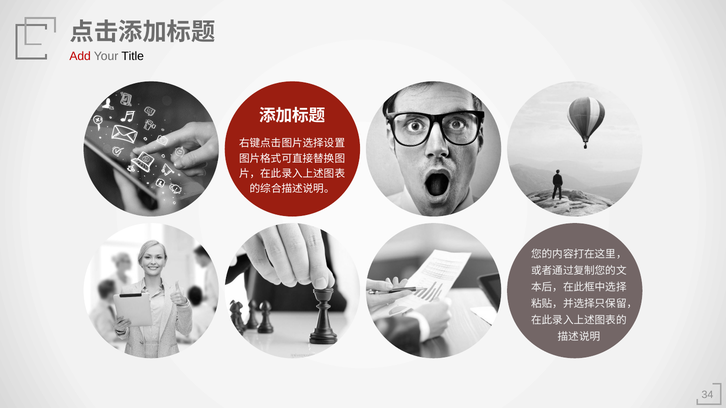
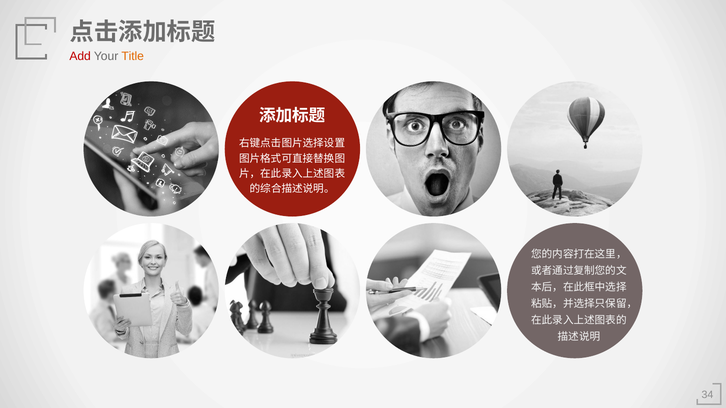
Title colour: black -> orange
